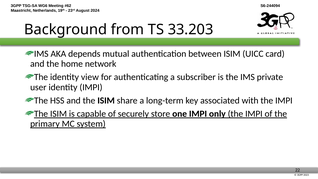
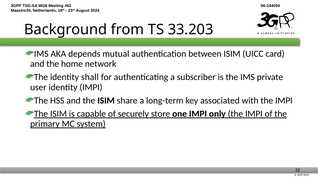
view: view -> shall
